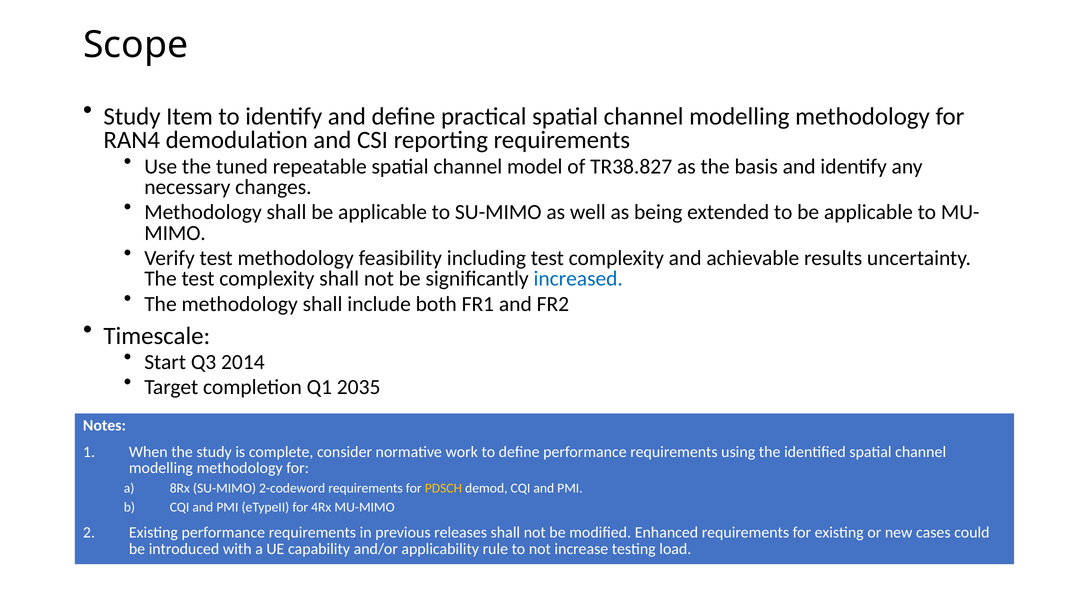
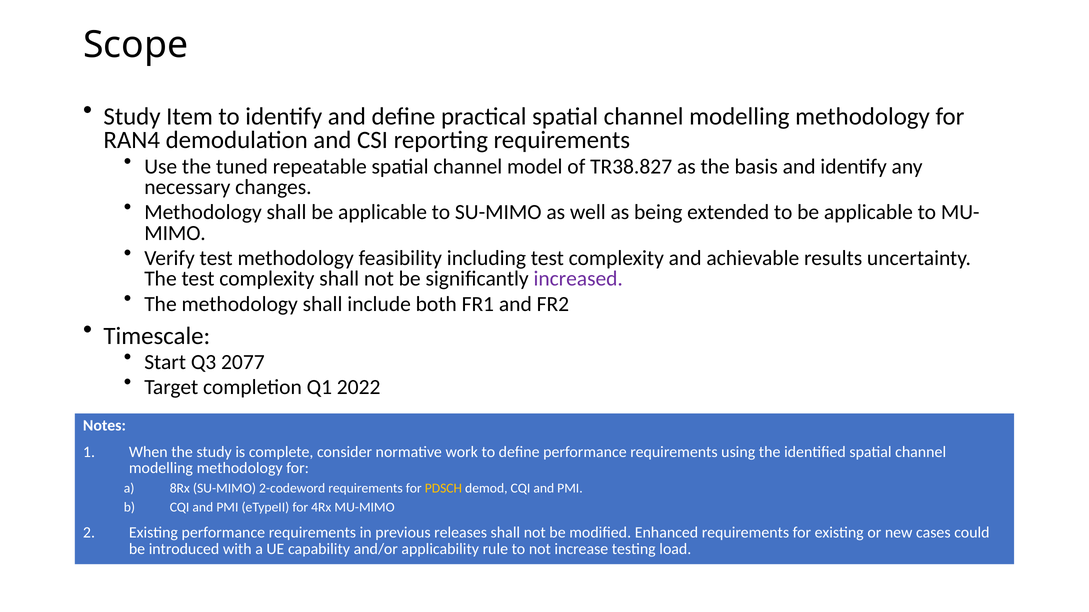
increased colour: blue -> purple
2014: 2014 -> 2077
2035: 2035 -> 2022
